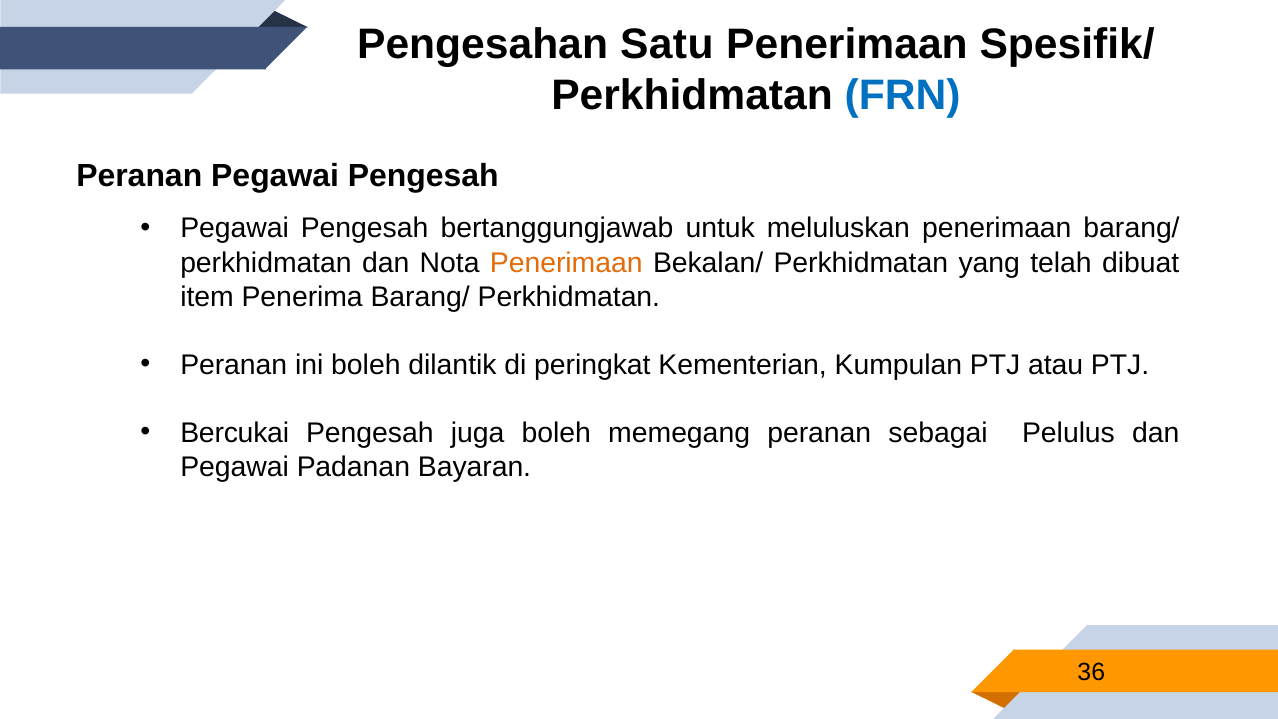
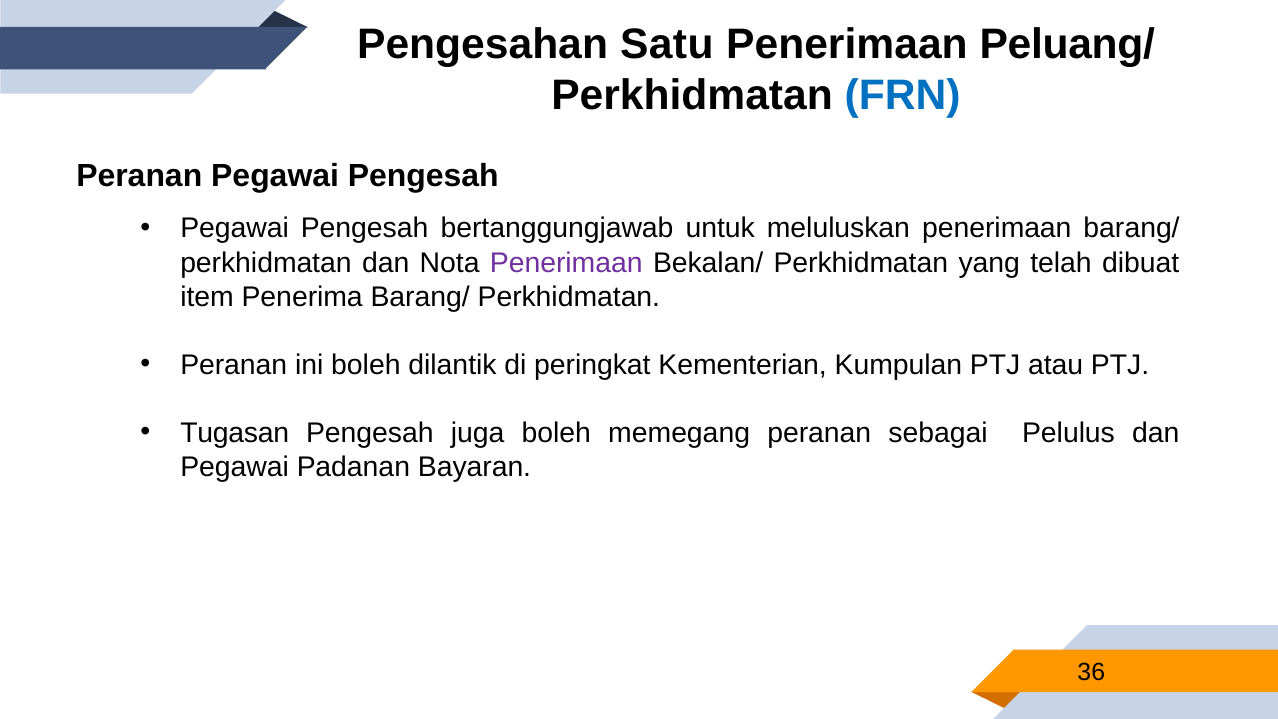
Spesifik/: Spesifik/ -> Peluang/
Penerimaan at (566, 263) colour: orange -> purple
Bercukai: Bercukai -> Tugasan
